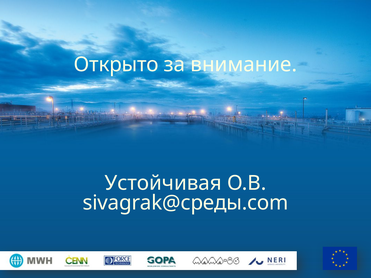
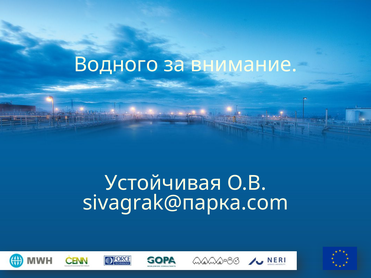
Открыто: Открыто -> Водного
sivagrak@среды.com: sivagrak@среды.com -> sivagrak@парка.com
